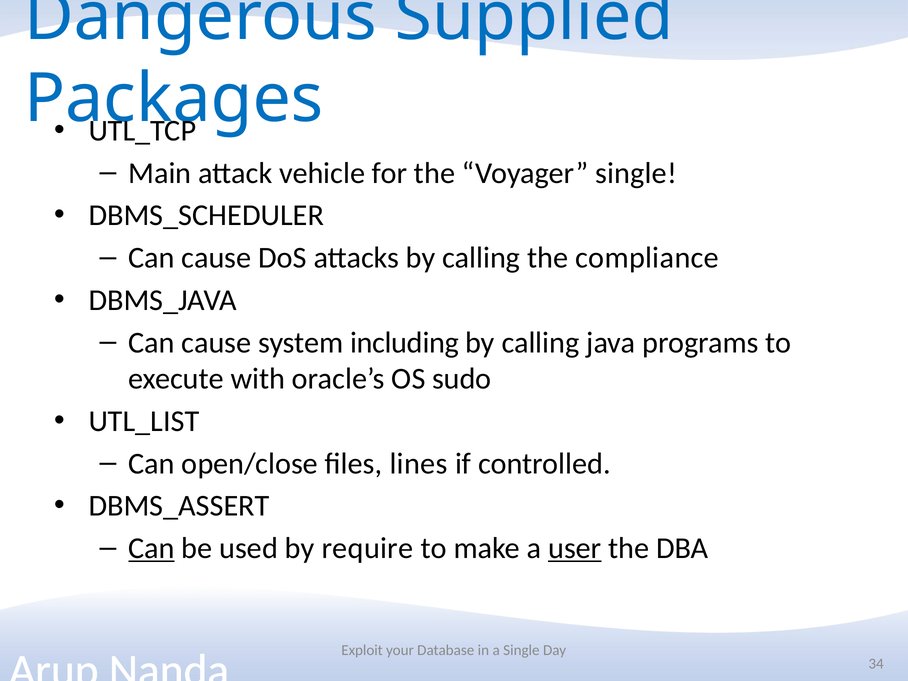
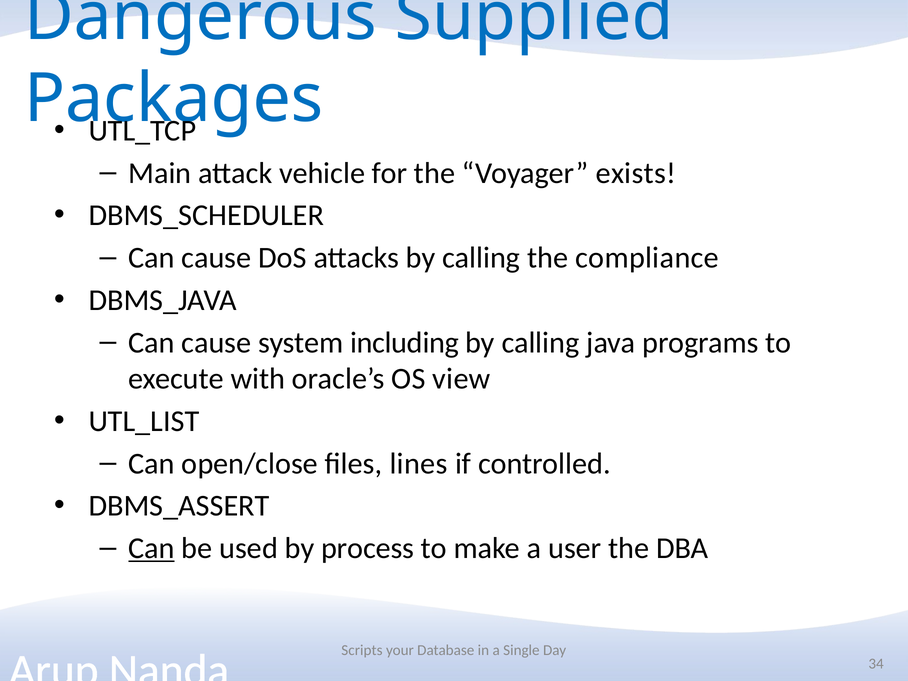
Voyager single: single -> exists
sudo: sudo -> view
require: require -> process
user underline: present -> none
Exploit: Exploit -> Scripts
